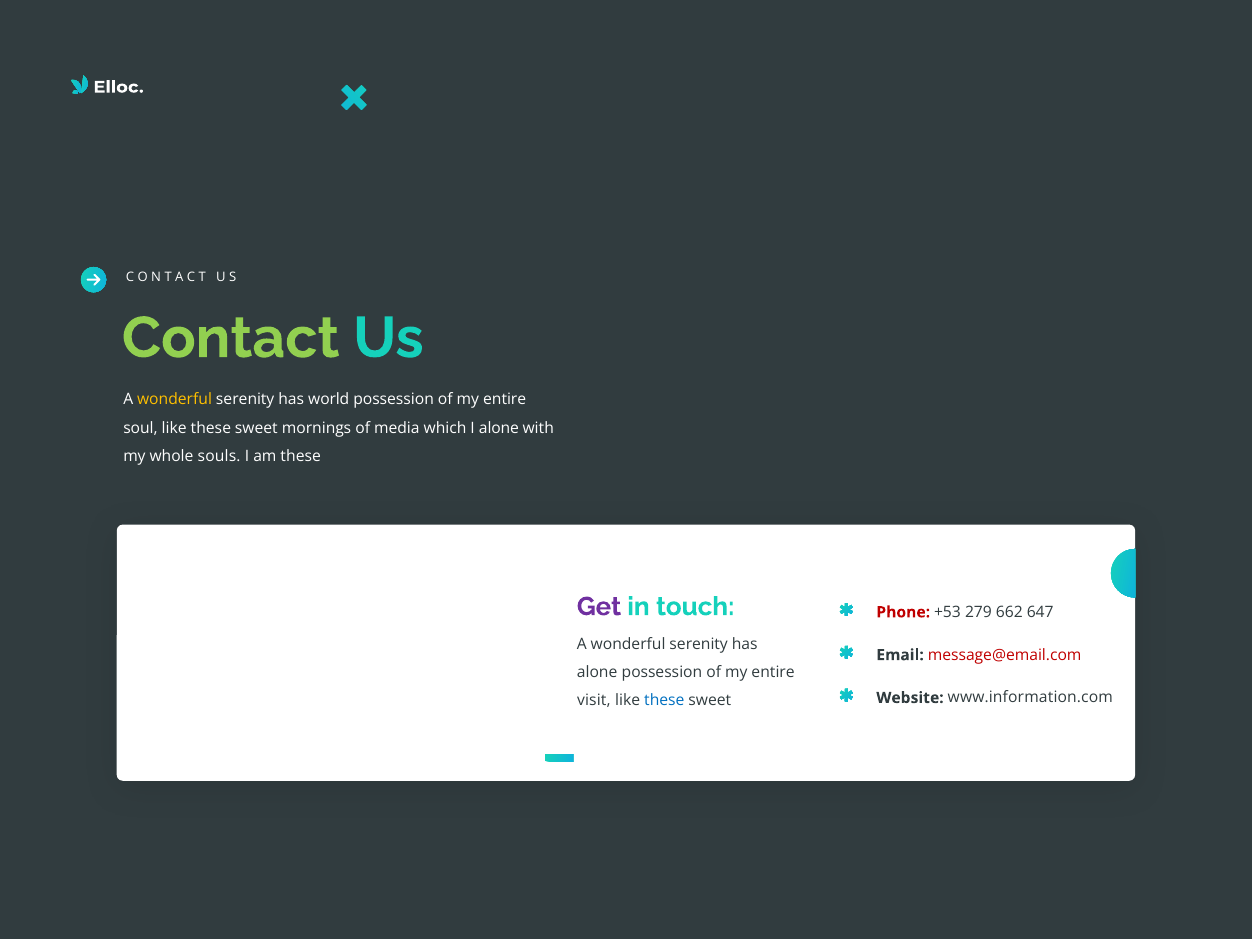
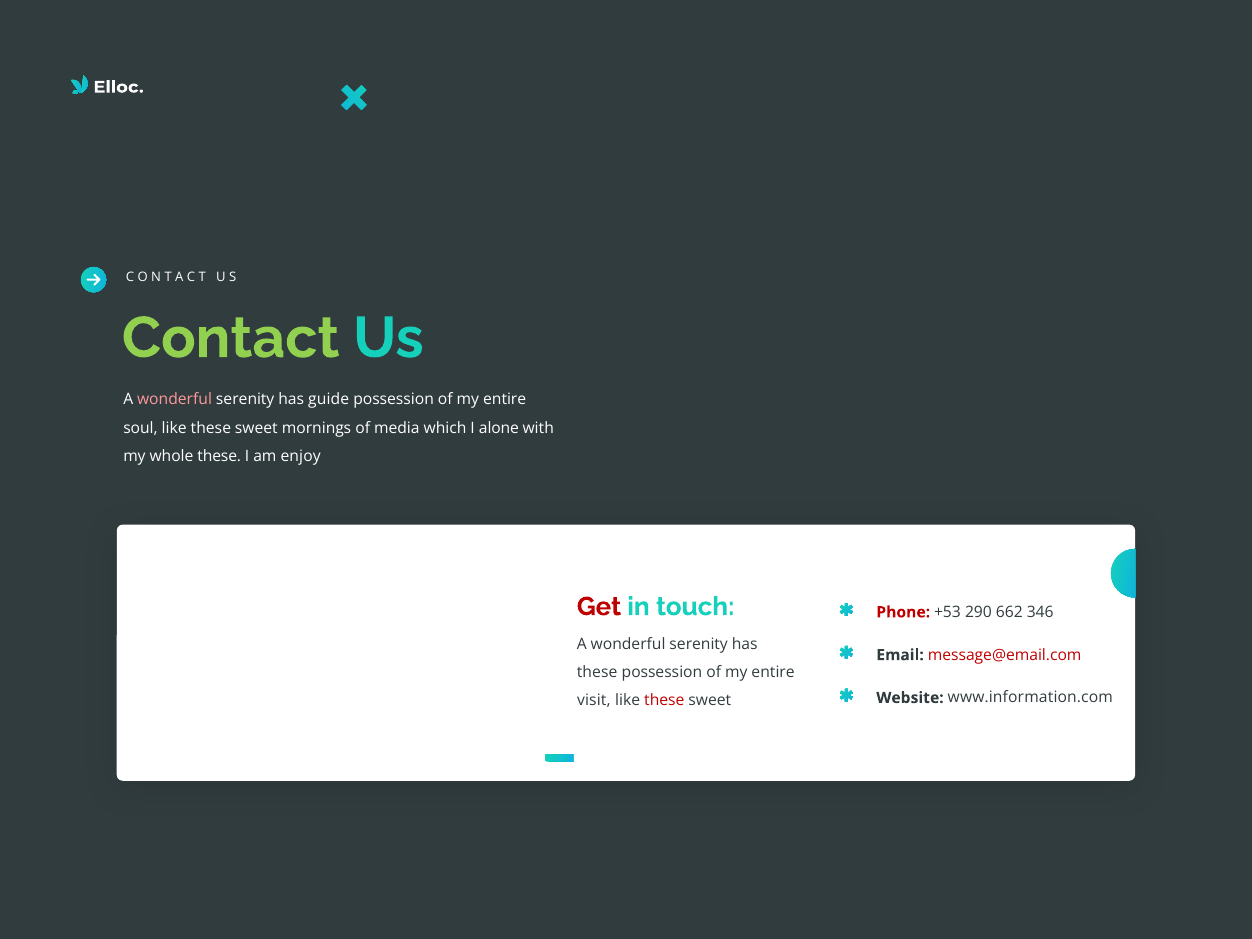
wonderful at (175, 400) colour: yellow -> pink
world: world -> guide
whole souls: souls -> these
am these: these -> enjoy
Get colour: purple -> red
279: 279 -> 290
647: 647 -> 346
alone at (597, 672): alone -> these
these at (664, 701) colour: blue -> red
